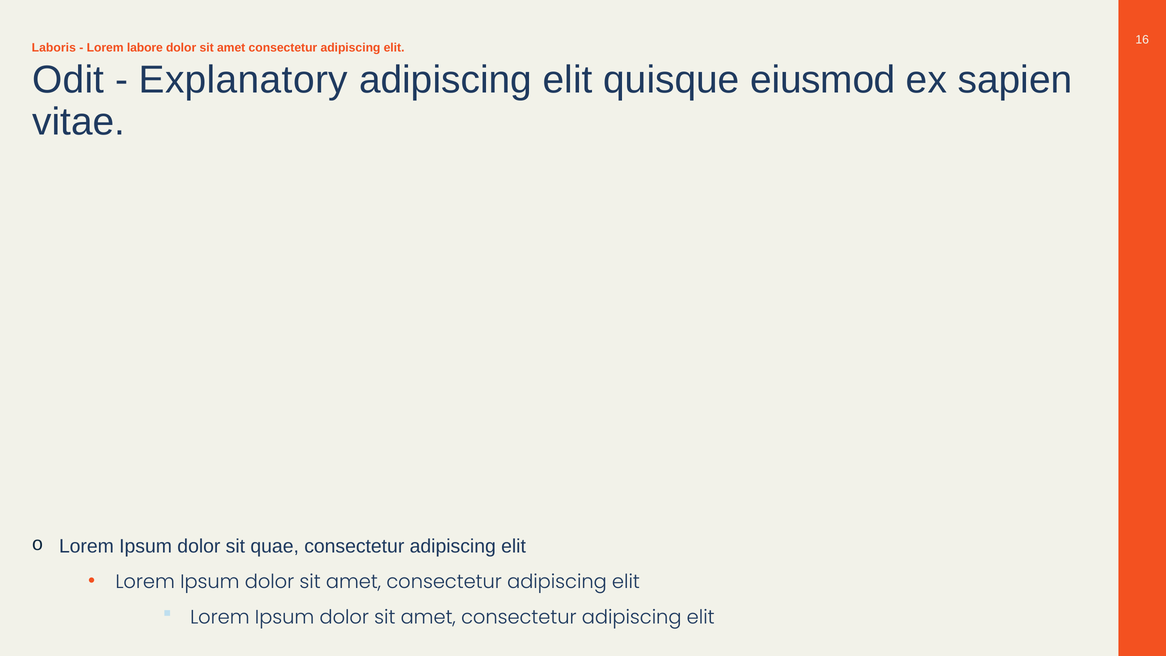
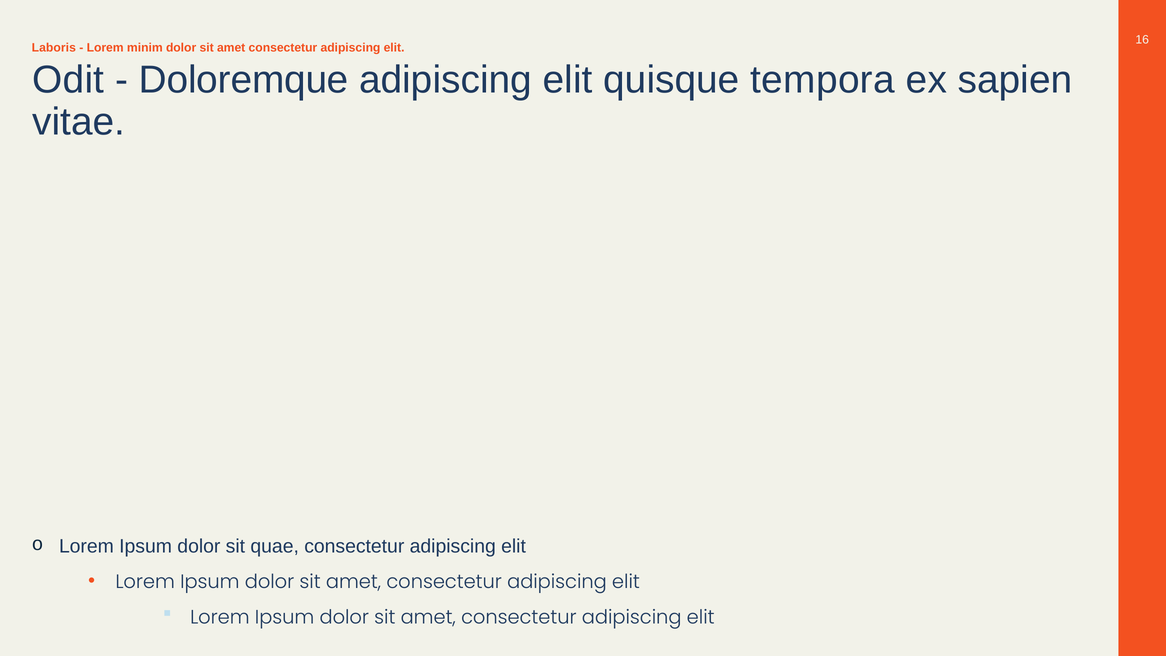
labore: labore -> minim
Explanatory: Explanatory -> Doloremque
eiusmod: eiusmod -> tempora
